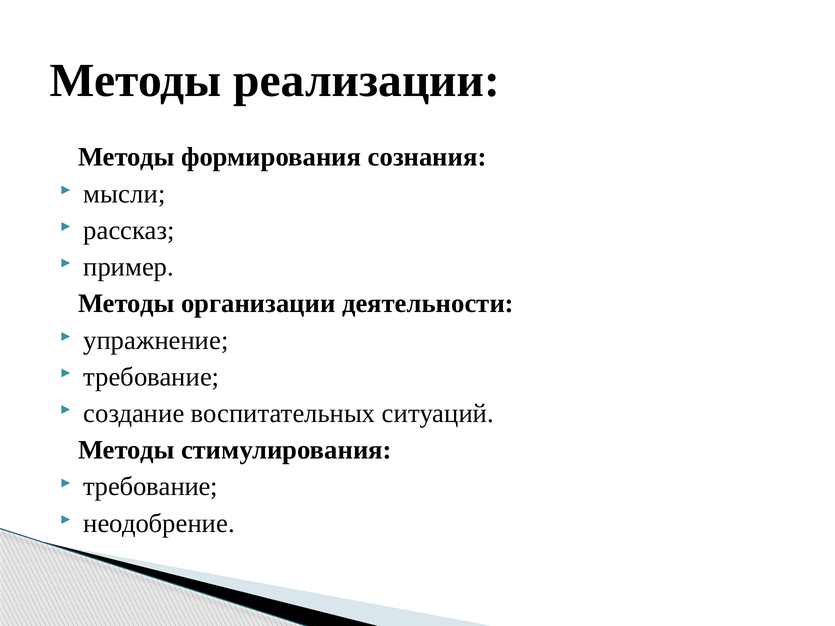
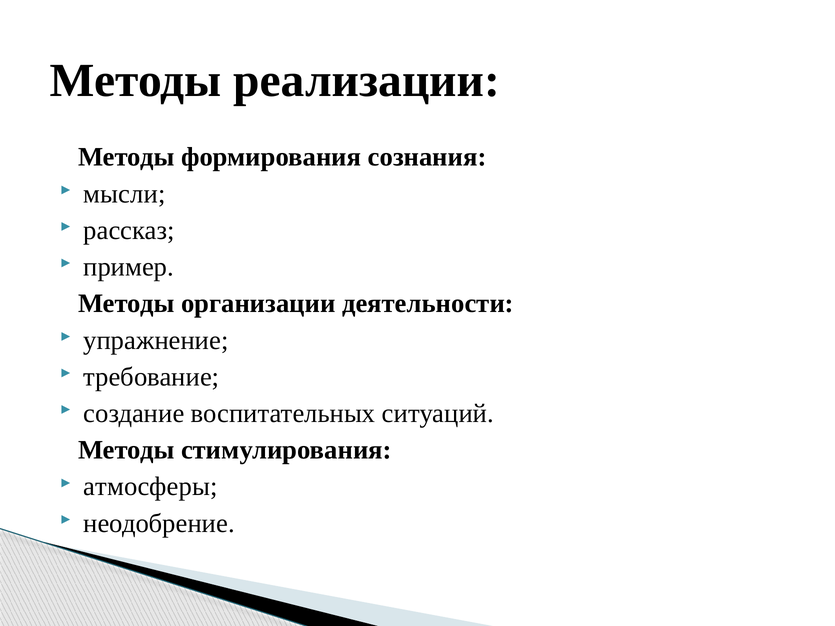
требование at (151, 487): требование -> атмосферы
